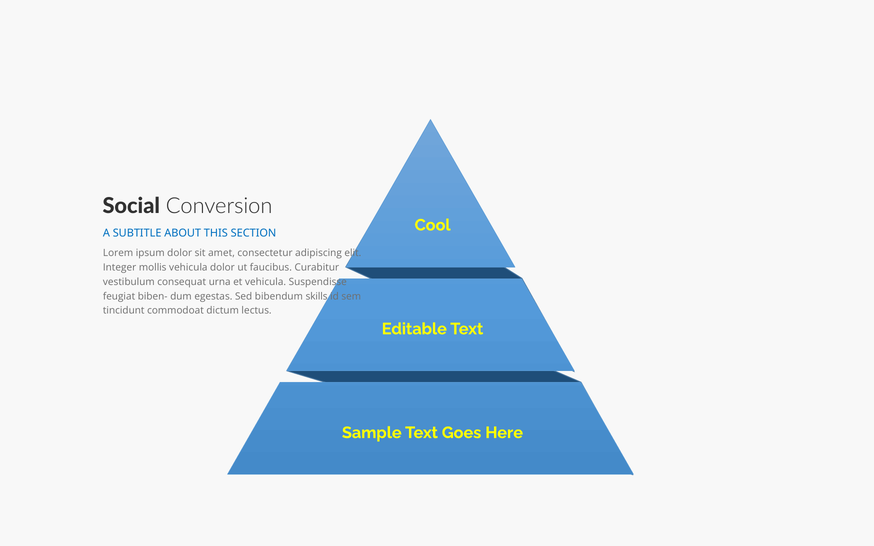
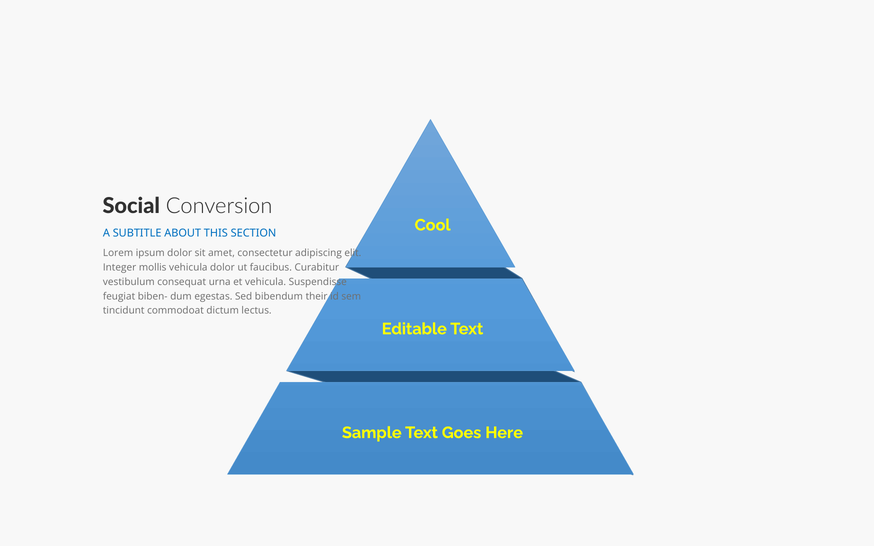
skills: skills -> their
